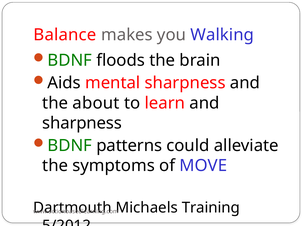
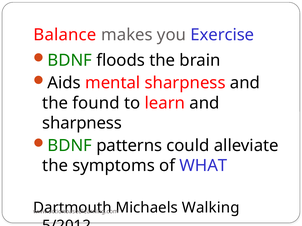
Walking: Walking -> Exercise
about: about -> found
MOVE: MOVE -> WHAT
Training: Training -> Walking
